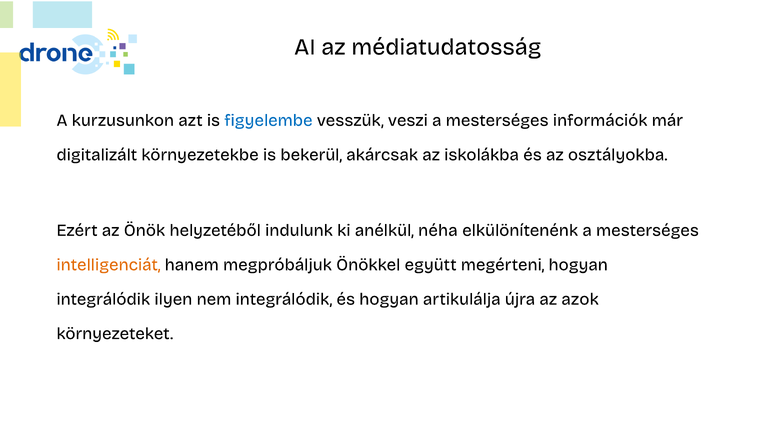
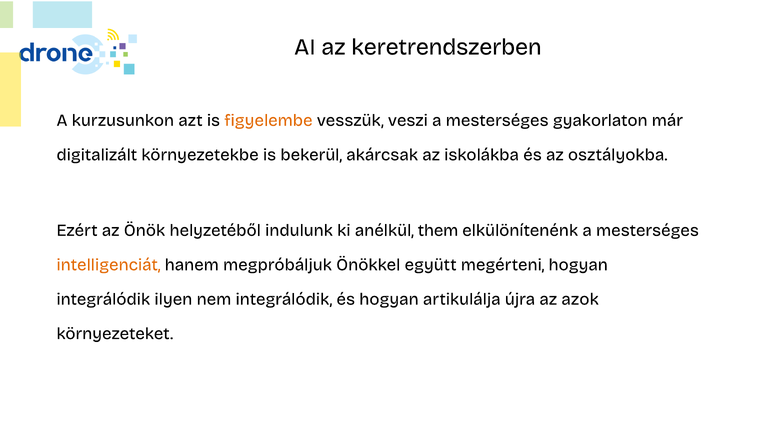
médiatudatosság: médiatudatosság -> keretrendszerben
figyelembe colour: blue -> orange
információk: információk -> gyakorlaton
néha: néha -> them
